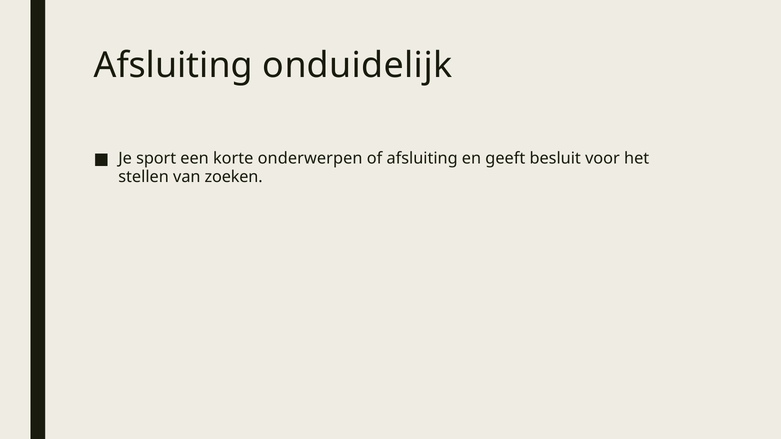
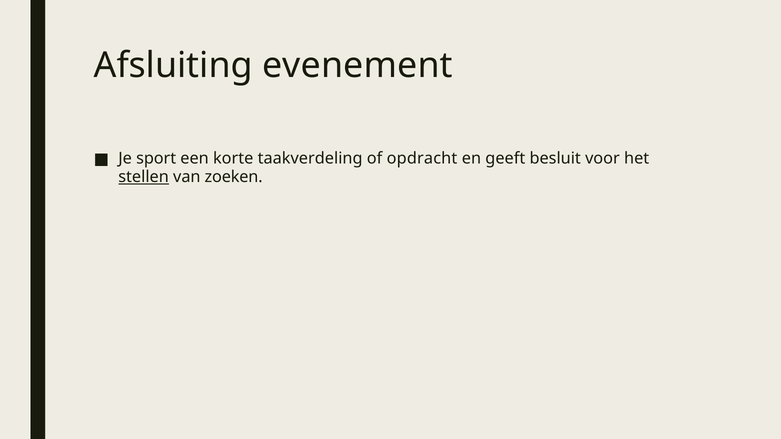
onduidelijk: onduidelijk -> evenement
onderwerpen: onderwerpen -> taakverdeling
of afsluiting: afsluiting -> opdracht
stellen underline: none -> present
